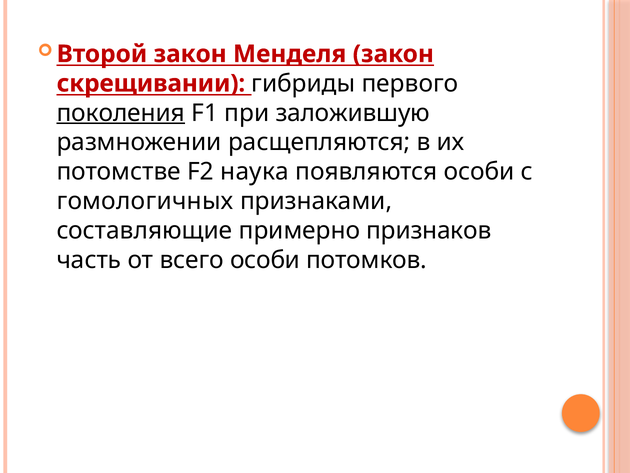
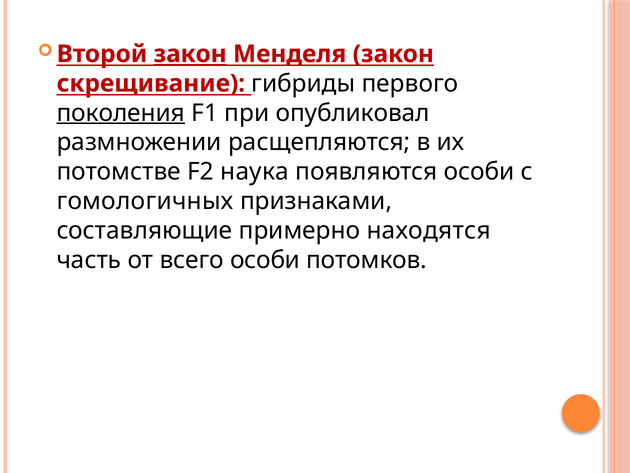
закон at (190, 54) underline: none -> present
скрещивании: скрещивании -> скрещивание
заложившую: заложившую -> опубликовал
признаков: признаков -> находятся
